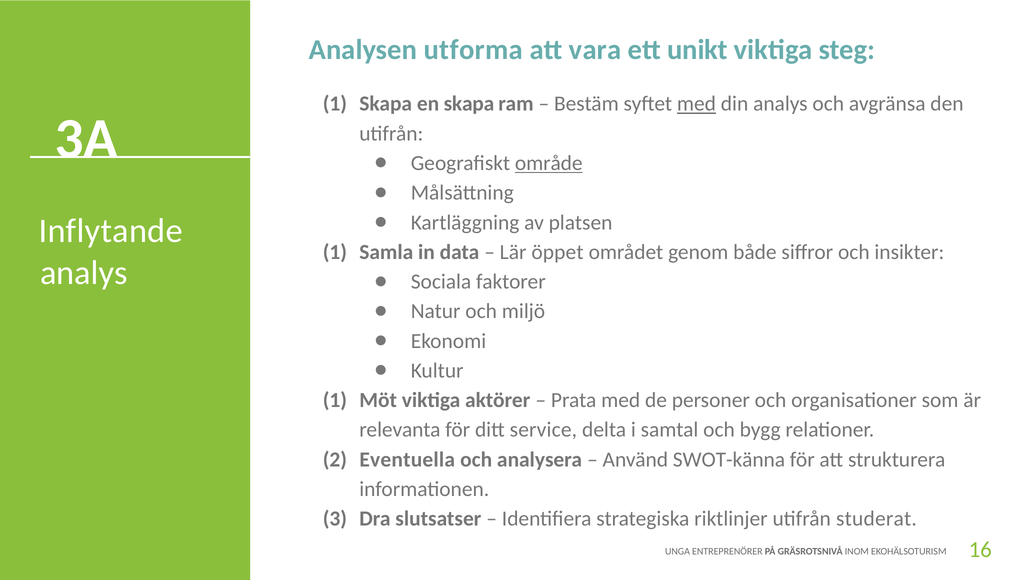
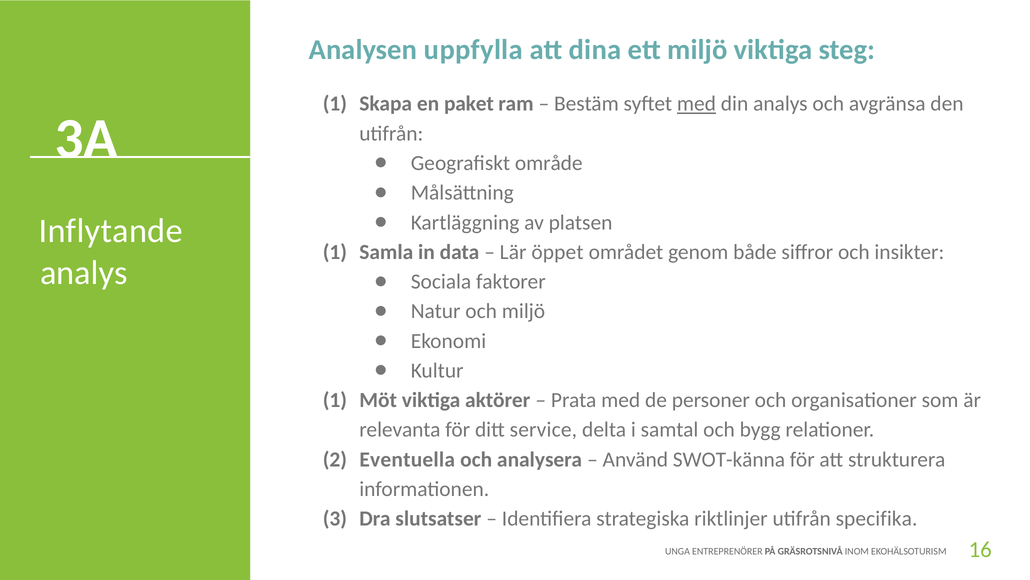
utforma: utforma -> uppfylla
vara: vara -> dina
ett unikt: unikt -> miljö
en skapa: skapa -> paket
område underline: present -> none
studerat: studerat -> specifika
